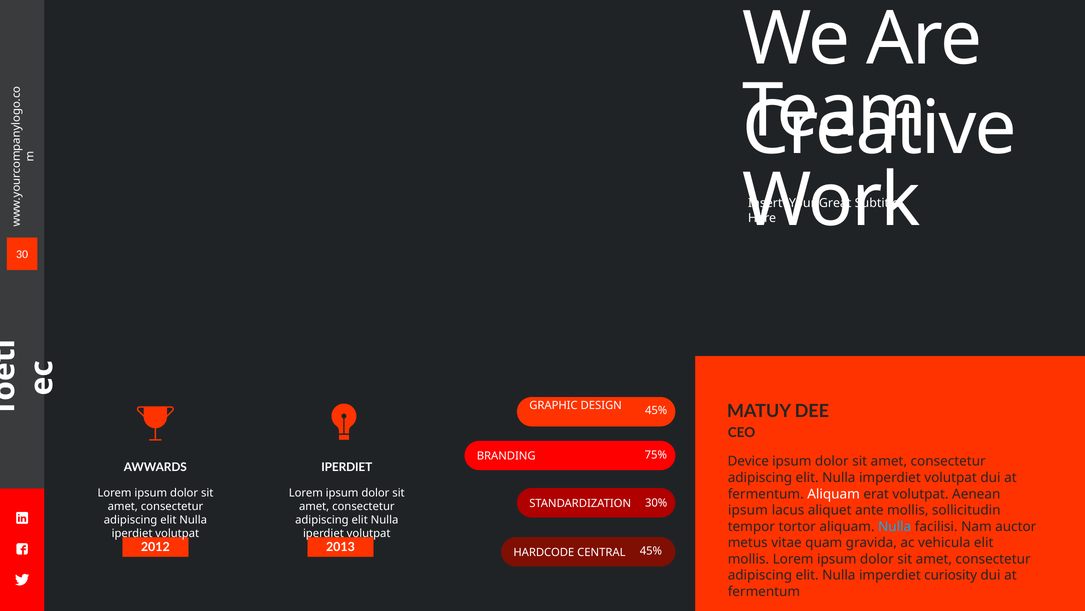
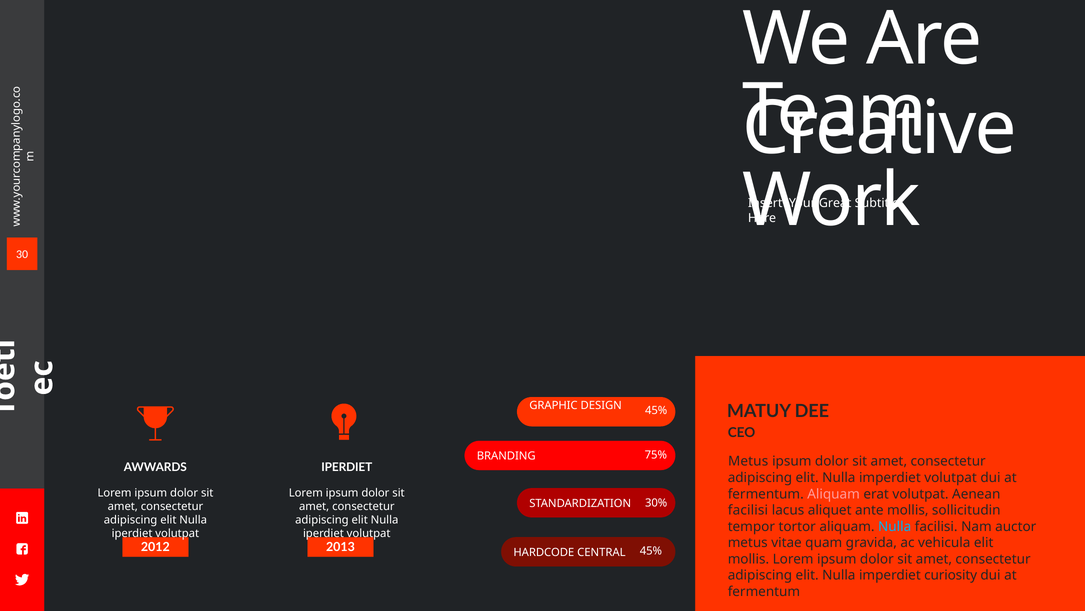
Device at (748, 461): Device -> Metus
Aliquam at (834, 493) colour: white -> pink
ipsum at (748, 510): ipsum -> facilisi
